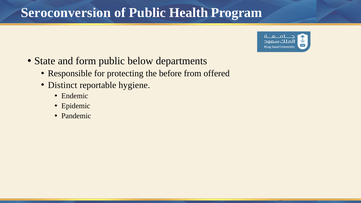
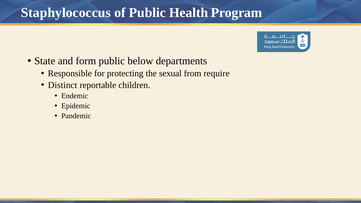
Seroconversion: Seroconversion -> Staphylococcus
before: before -> sexual
offered: offered -> require
hygiene: hygiene -> children
